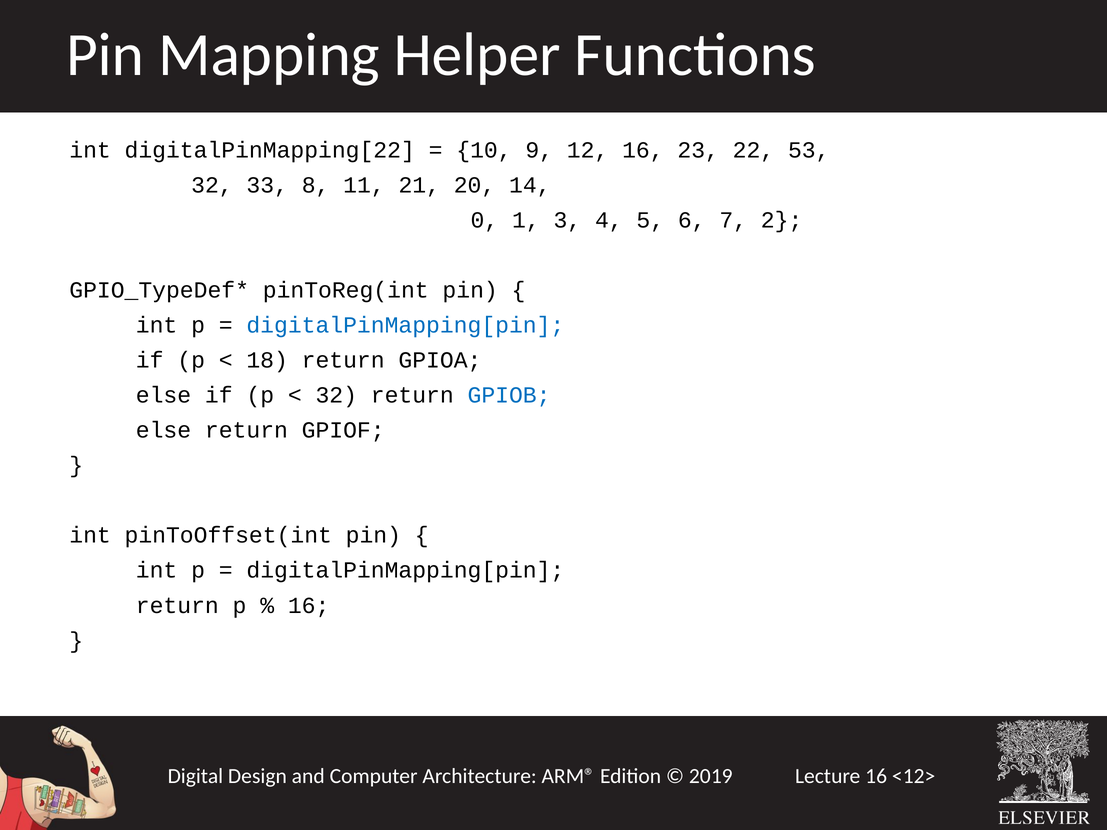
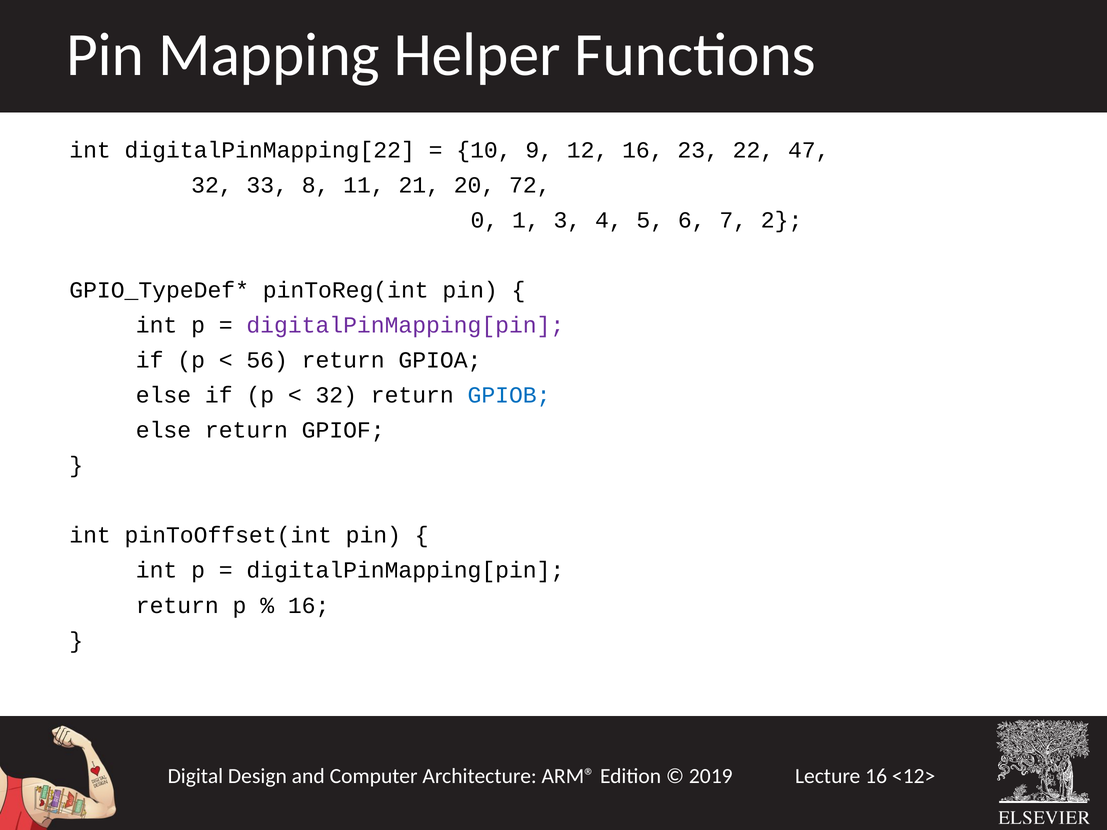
53: 53 -> 47
14: 14 -> 72
digitalPinMapping[pin at (405, 325) colour: blue -> purple
18: 18 -> 56
